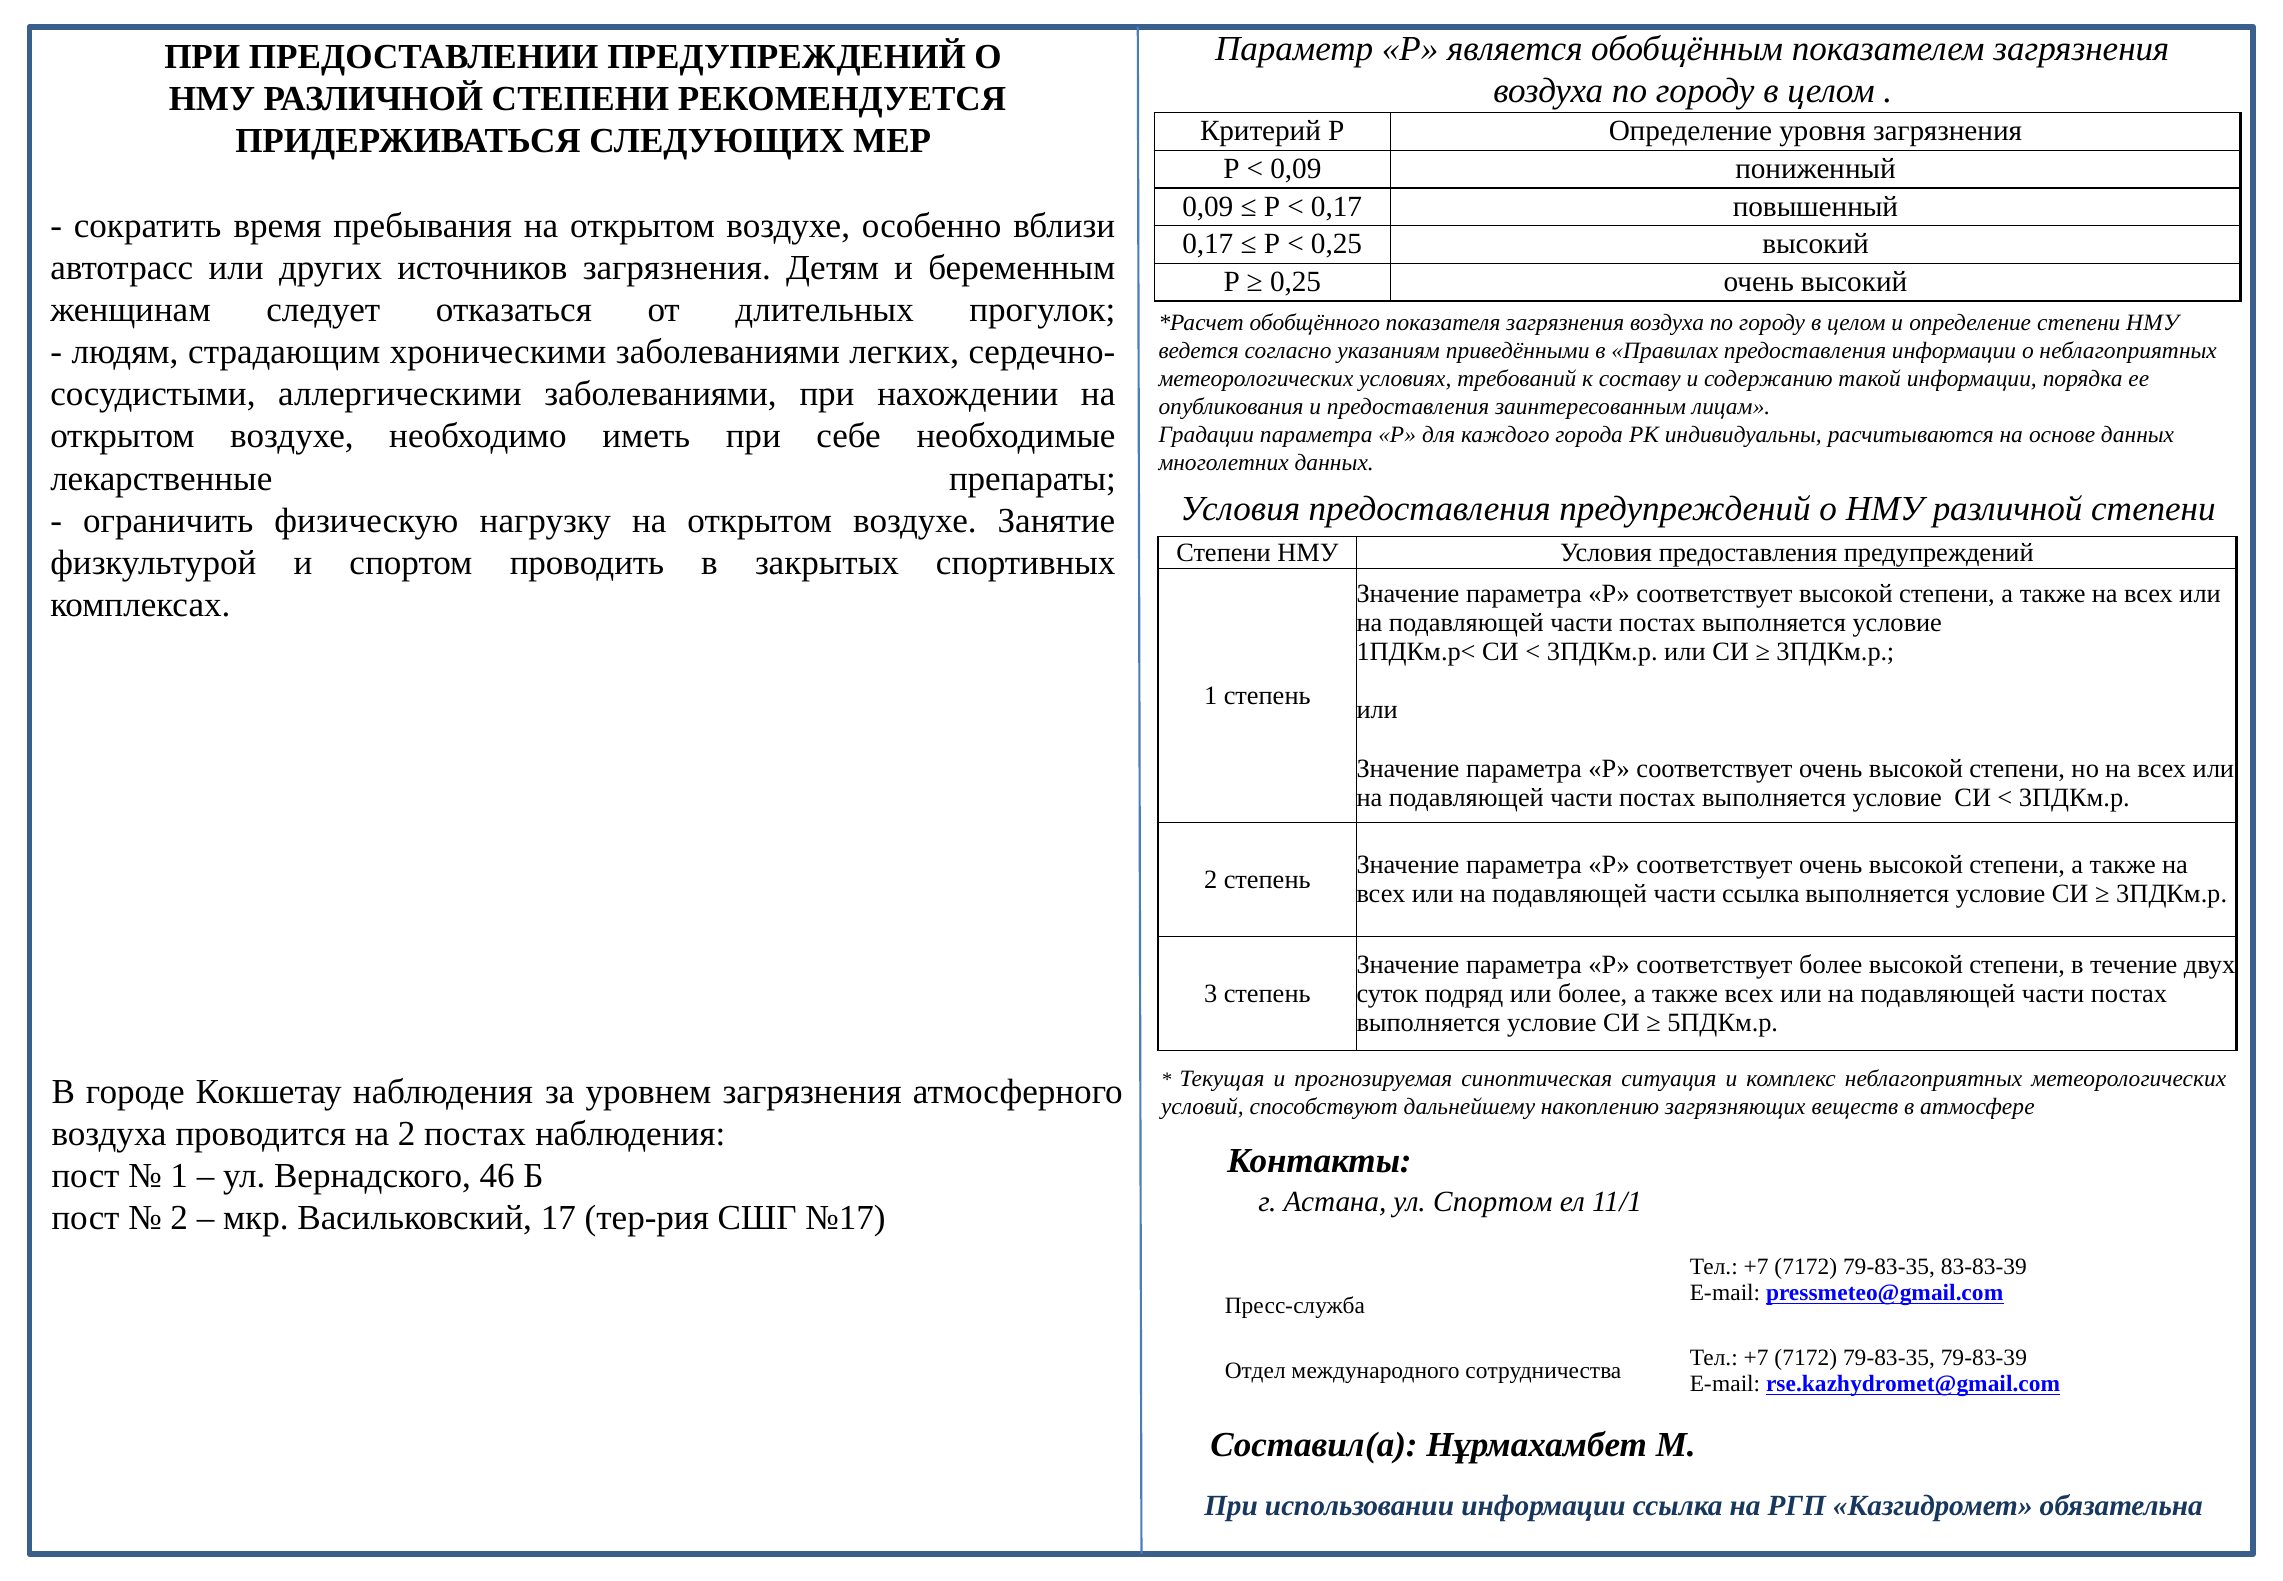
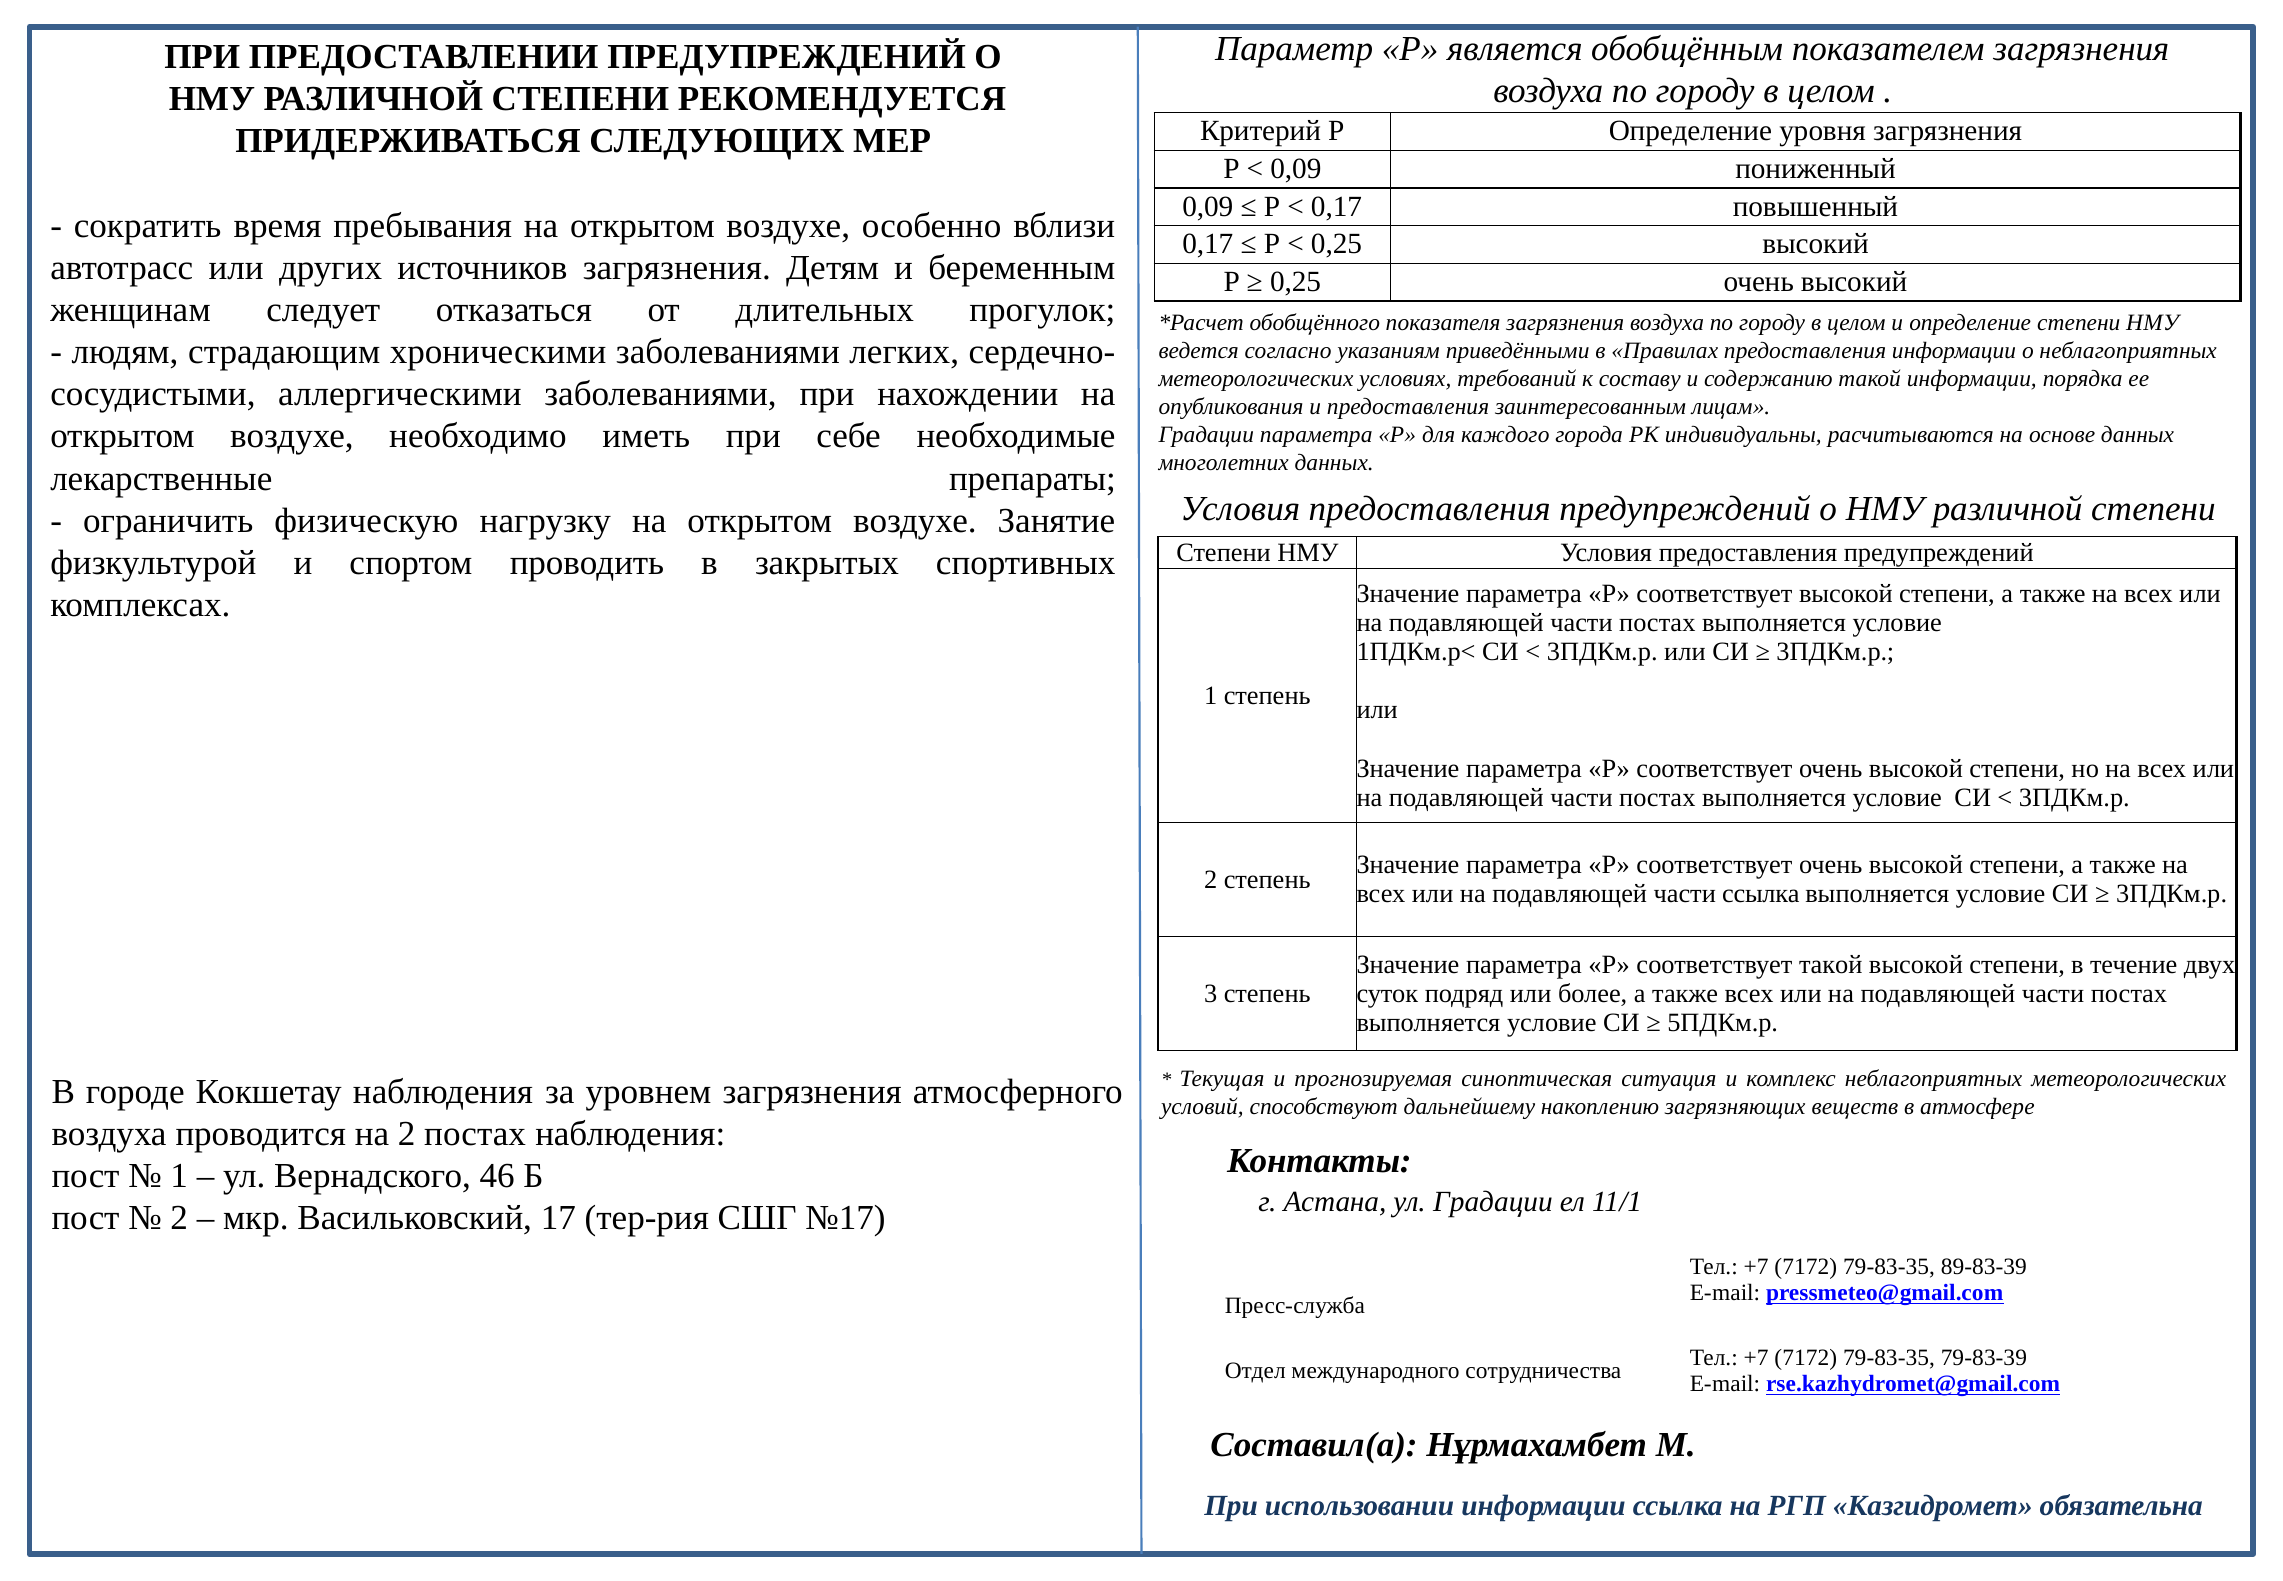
соответствует более: более -> такой
ул Спортом: Спортом -> Градации
83-83-39: 83-83-39 -> 89-83-39
